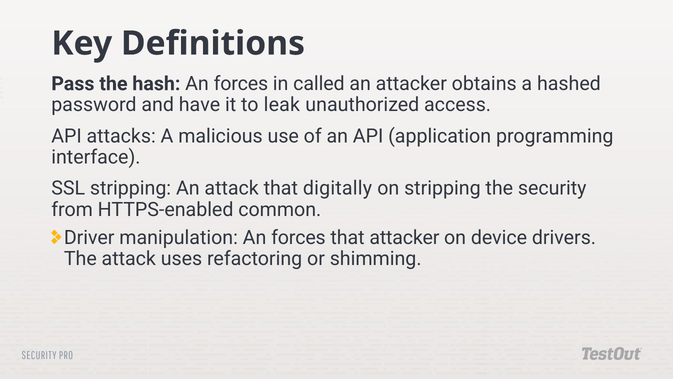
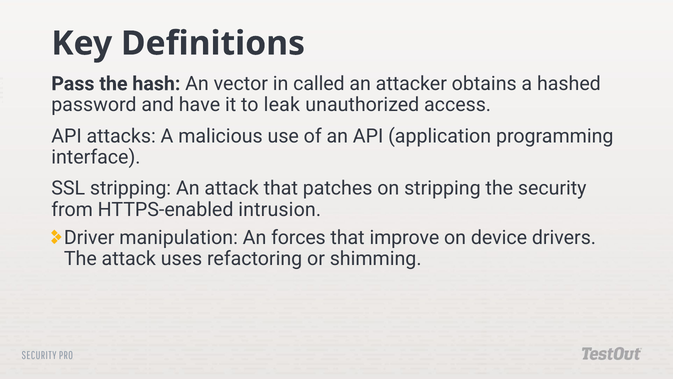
hash An forces: forces -> vector
digitally: digitally -> patches
common: common -> intrusion
that attacker: attacker -> improve
